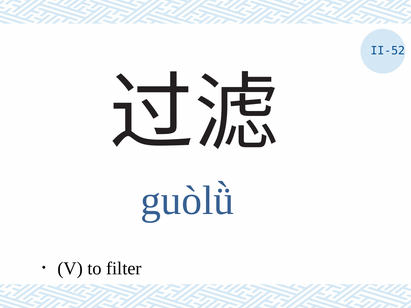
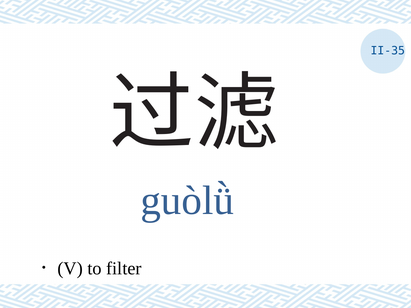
II-52: II-52 -> II-35
